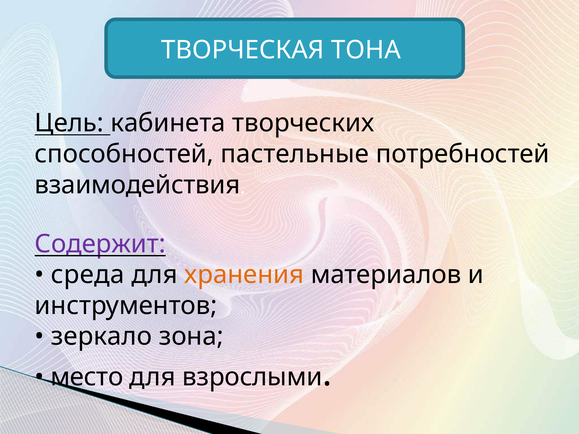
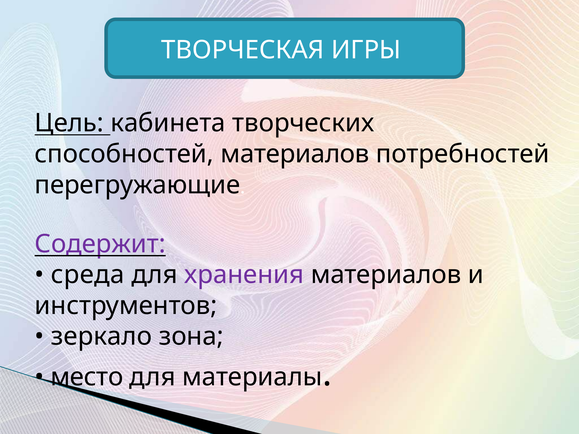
ТОНА: ТОНА -> ИГРЫ
способностей пастельные: пастельные -> материалов
взаимодействия: взаимодействия -> перегружающие
хранения colour: orange -> purple
взрослыми: взрослыми -> материалы
